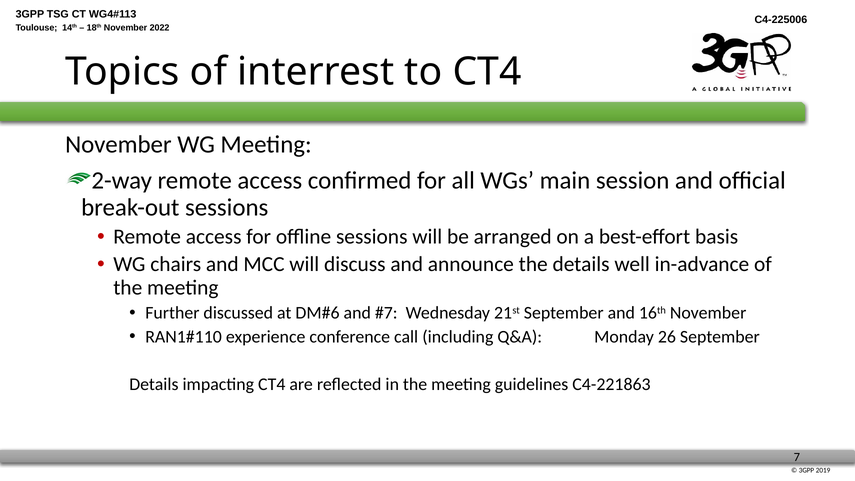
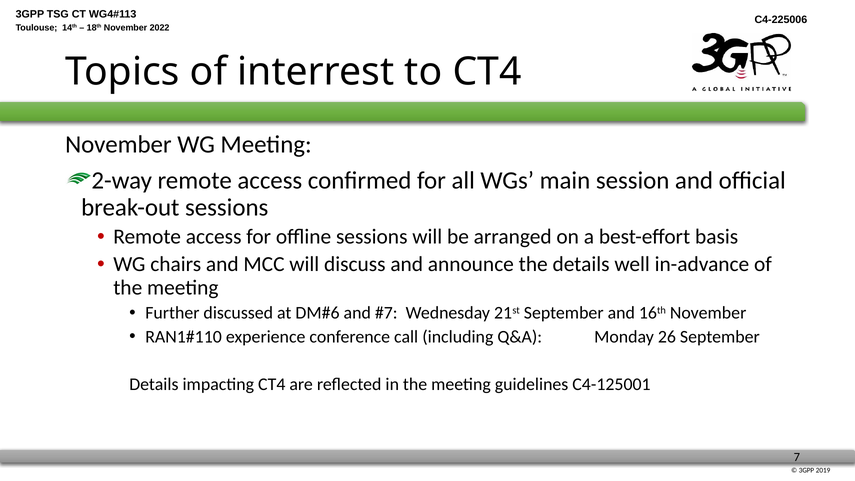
C4-221863: C4-221863 -> C4-125001
